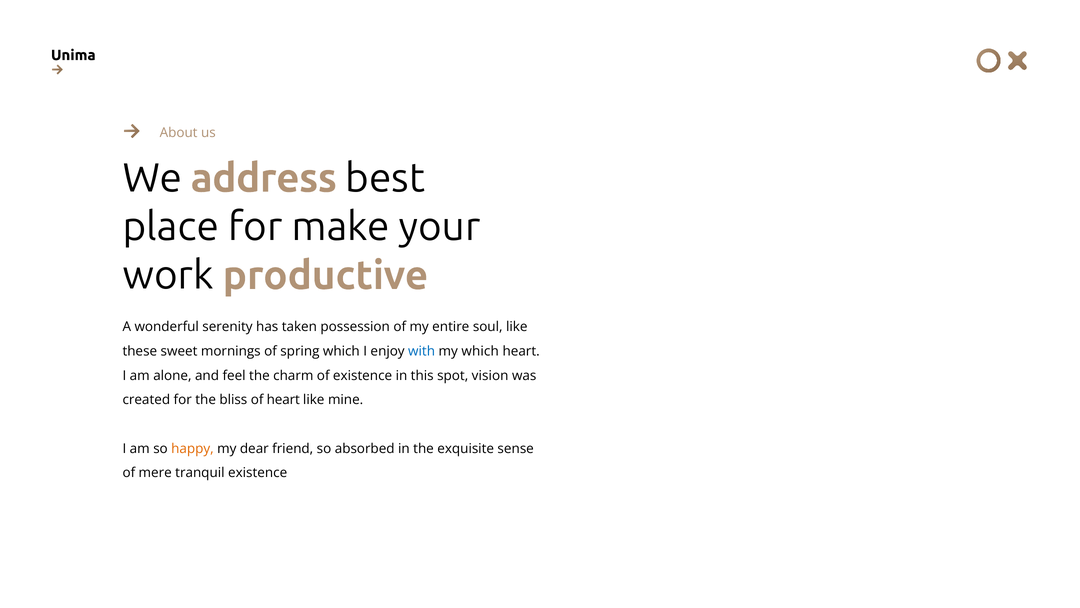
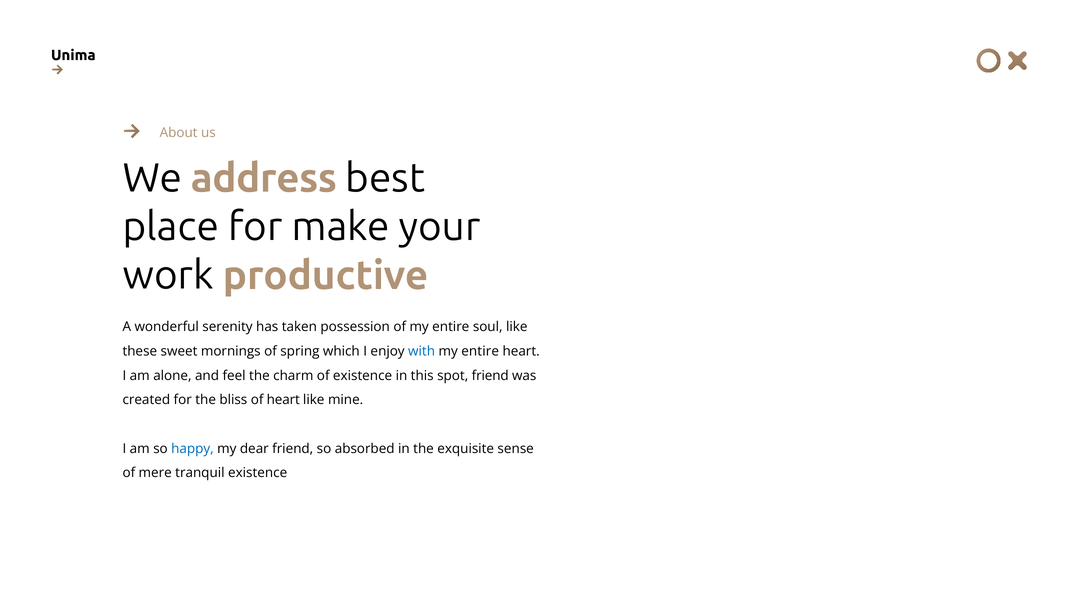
which at (480, 351): which -> entire
spot vision: vision -> friend
happy colour: orange -> blue
